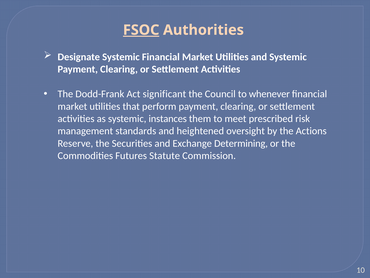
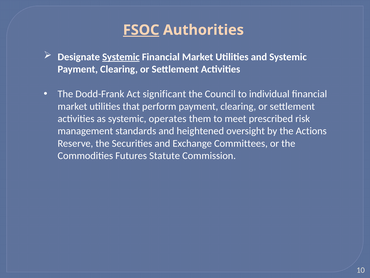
Systemic at (121, 57) underline: none -> present
whenever: whenever -> individual
instances: instances -> operates
Determining: Determining -> Committees
